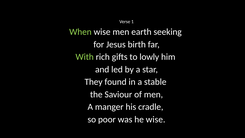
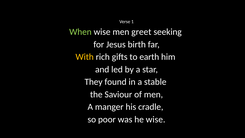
earth: earth -> greet
With colour: light green -> yellow
lowly: lowly -> earth
